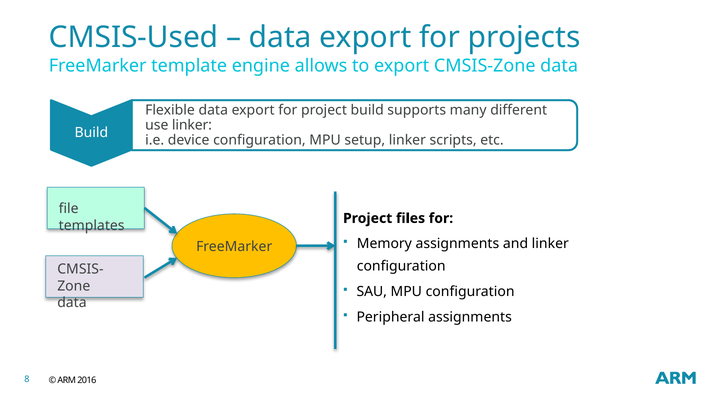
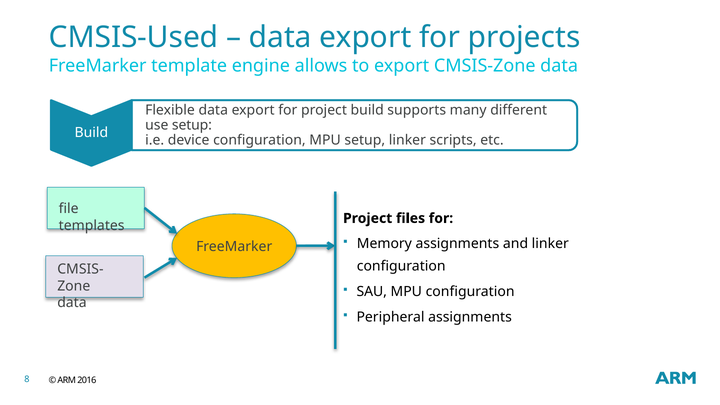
use linker: linker -> setup
